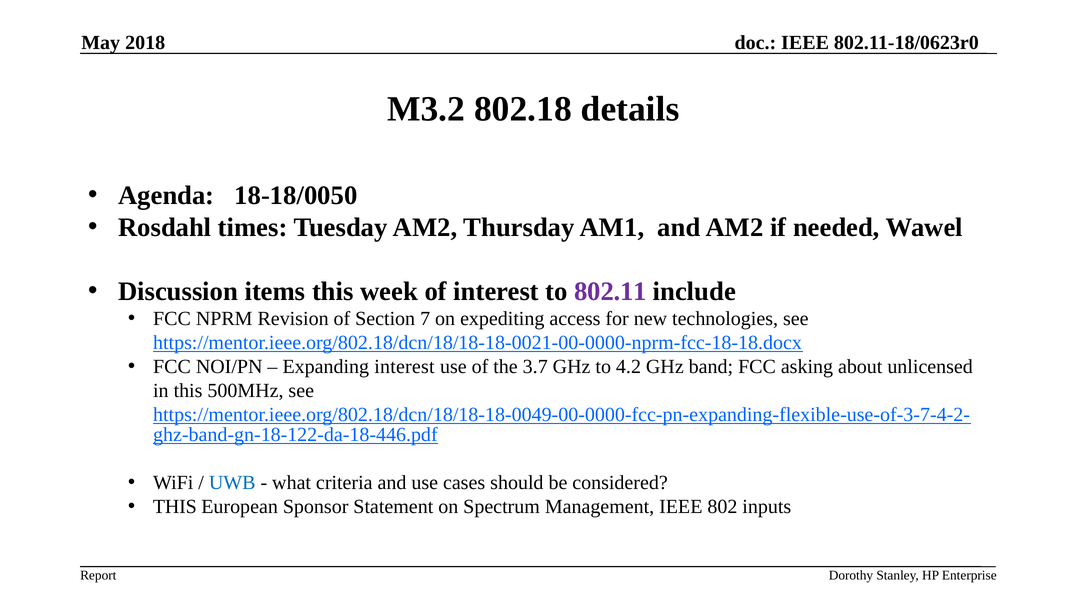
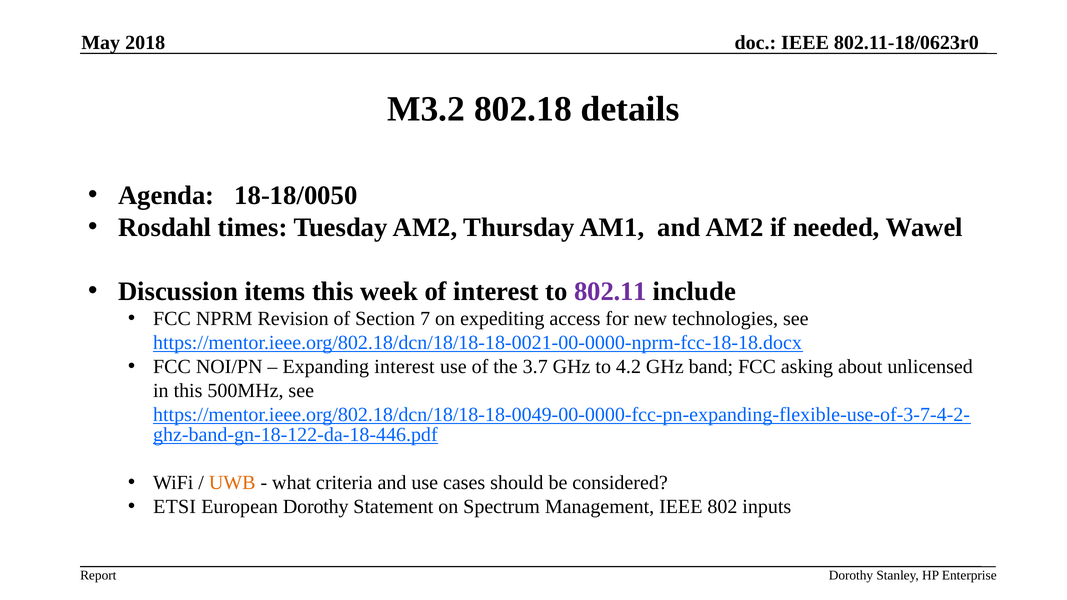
UWB colour: blue -> orange
THIS at (175, 507): THIS -> ETSI
European Sponsor: Sponsor -> Dorothy
